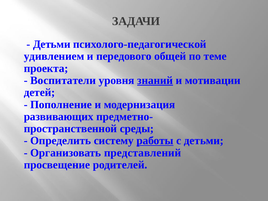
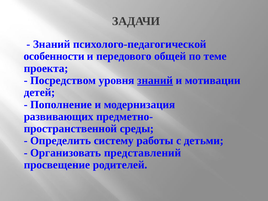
Детьми at (52, 44): Детьми -> Знаний
удивлением: удивлением -> особенности
Воспитатели: Воспитатели -> Посредством
работы underline: present -> none
